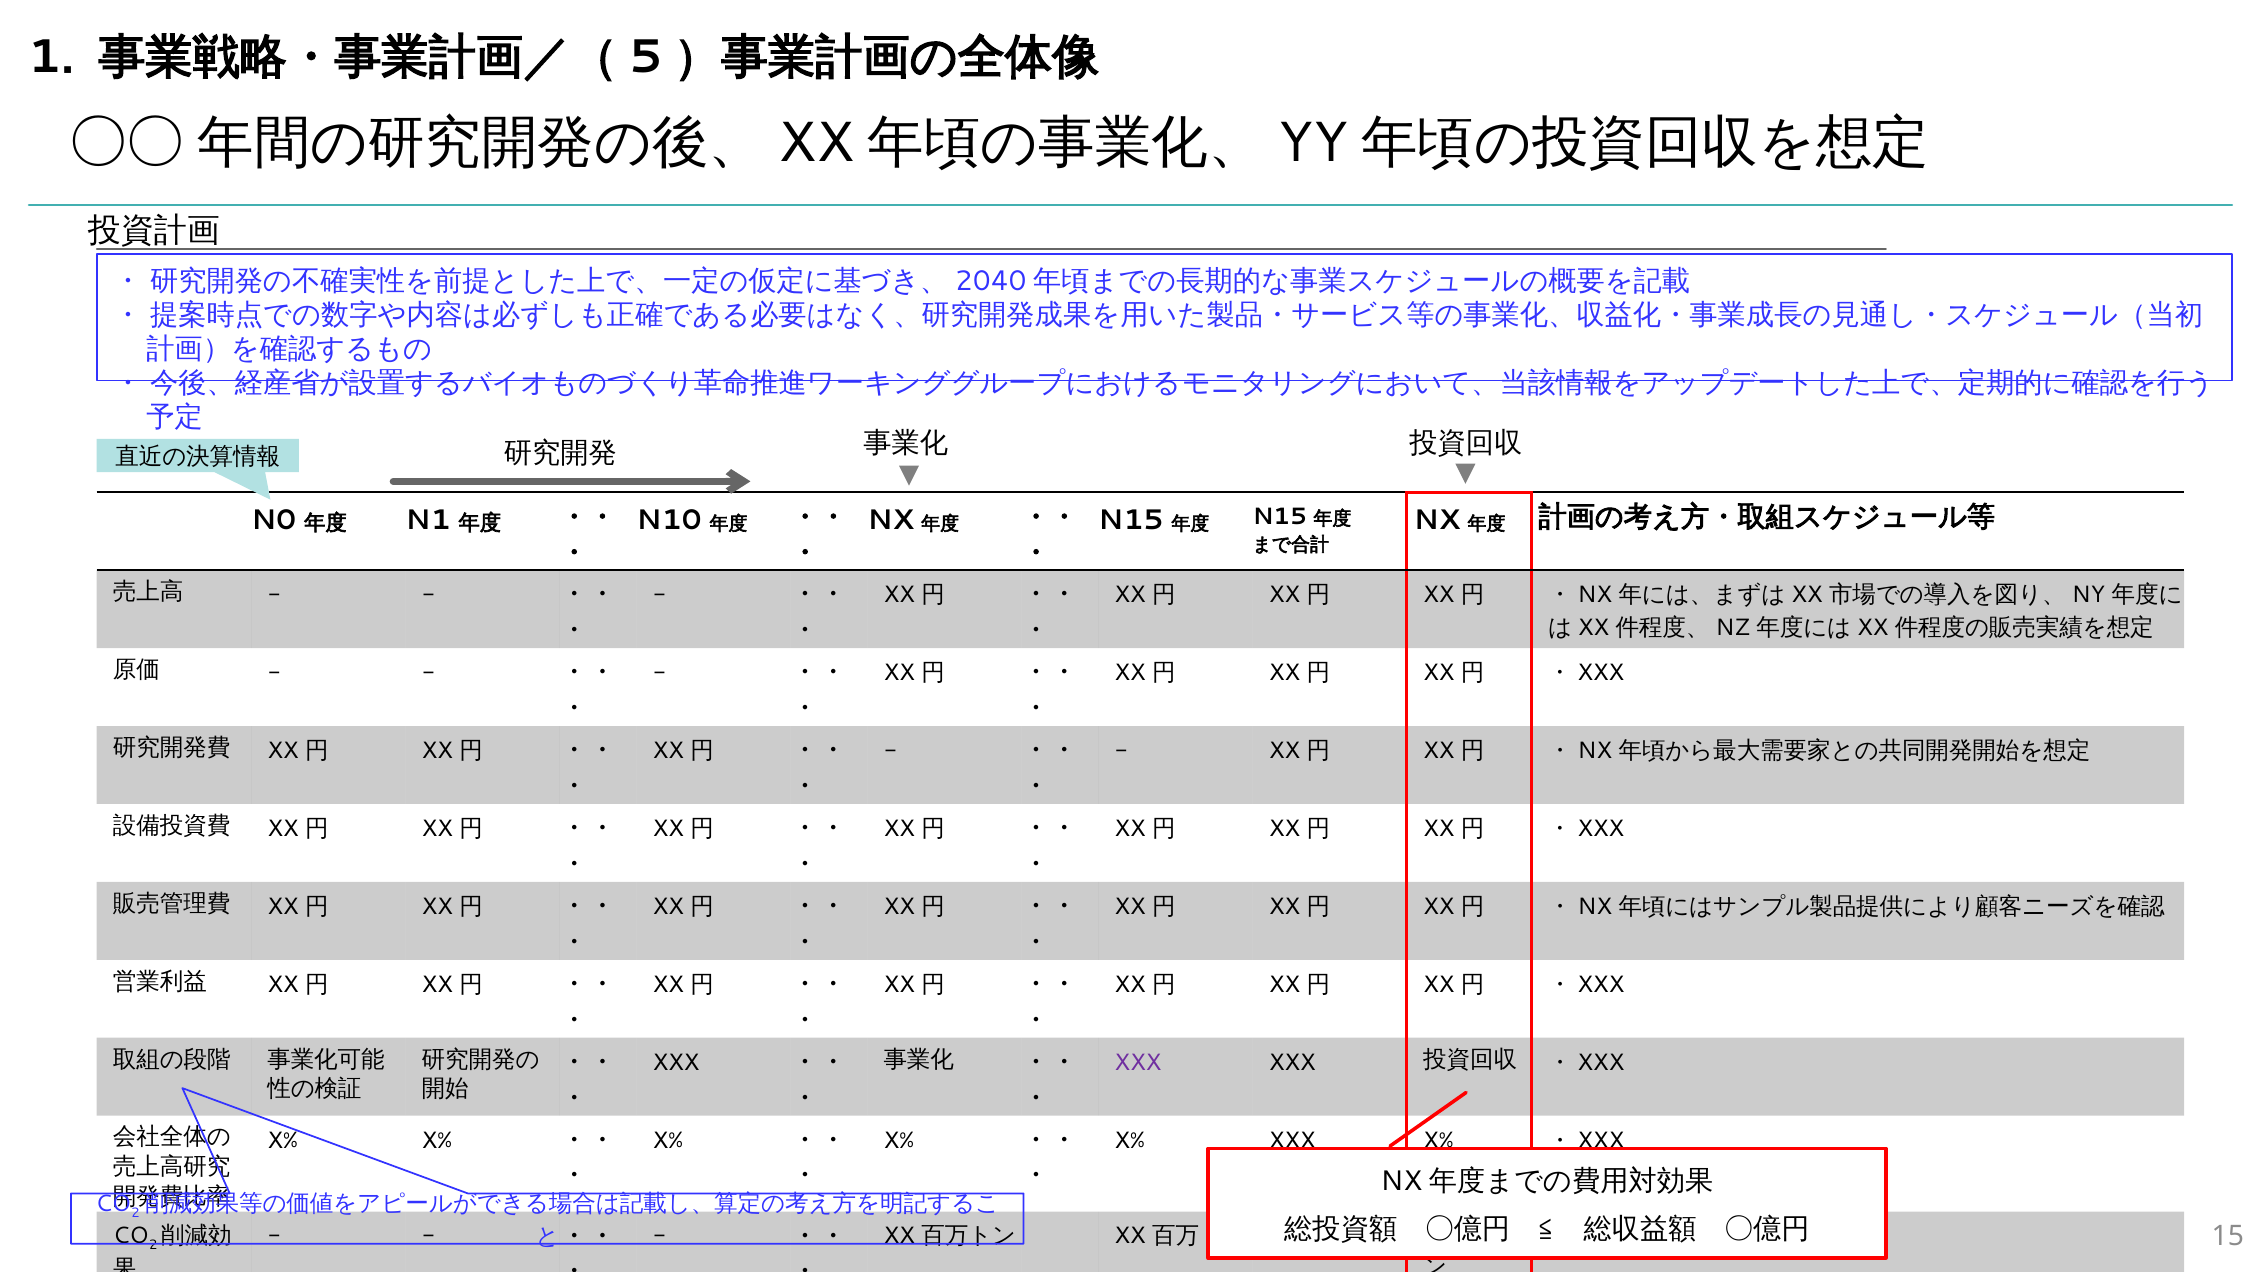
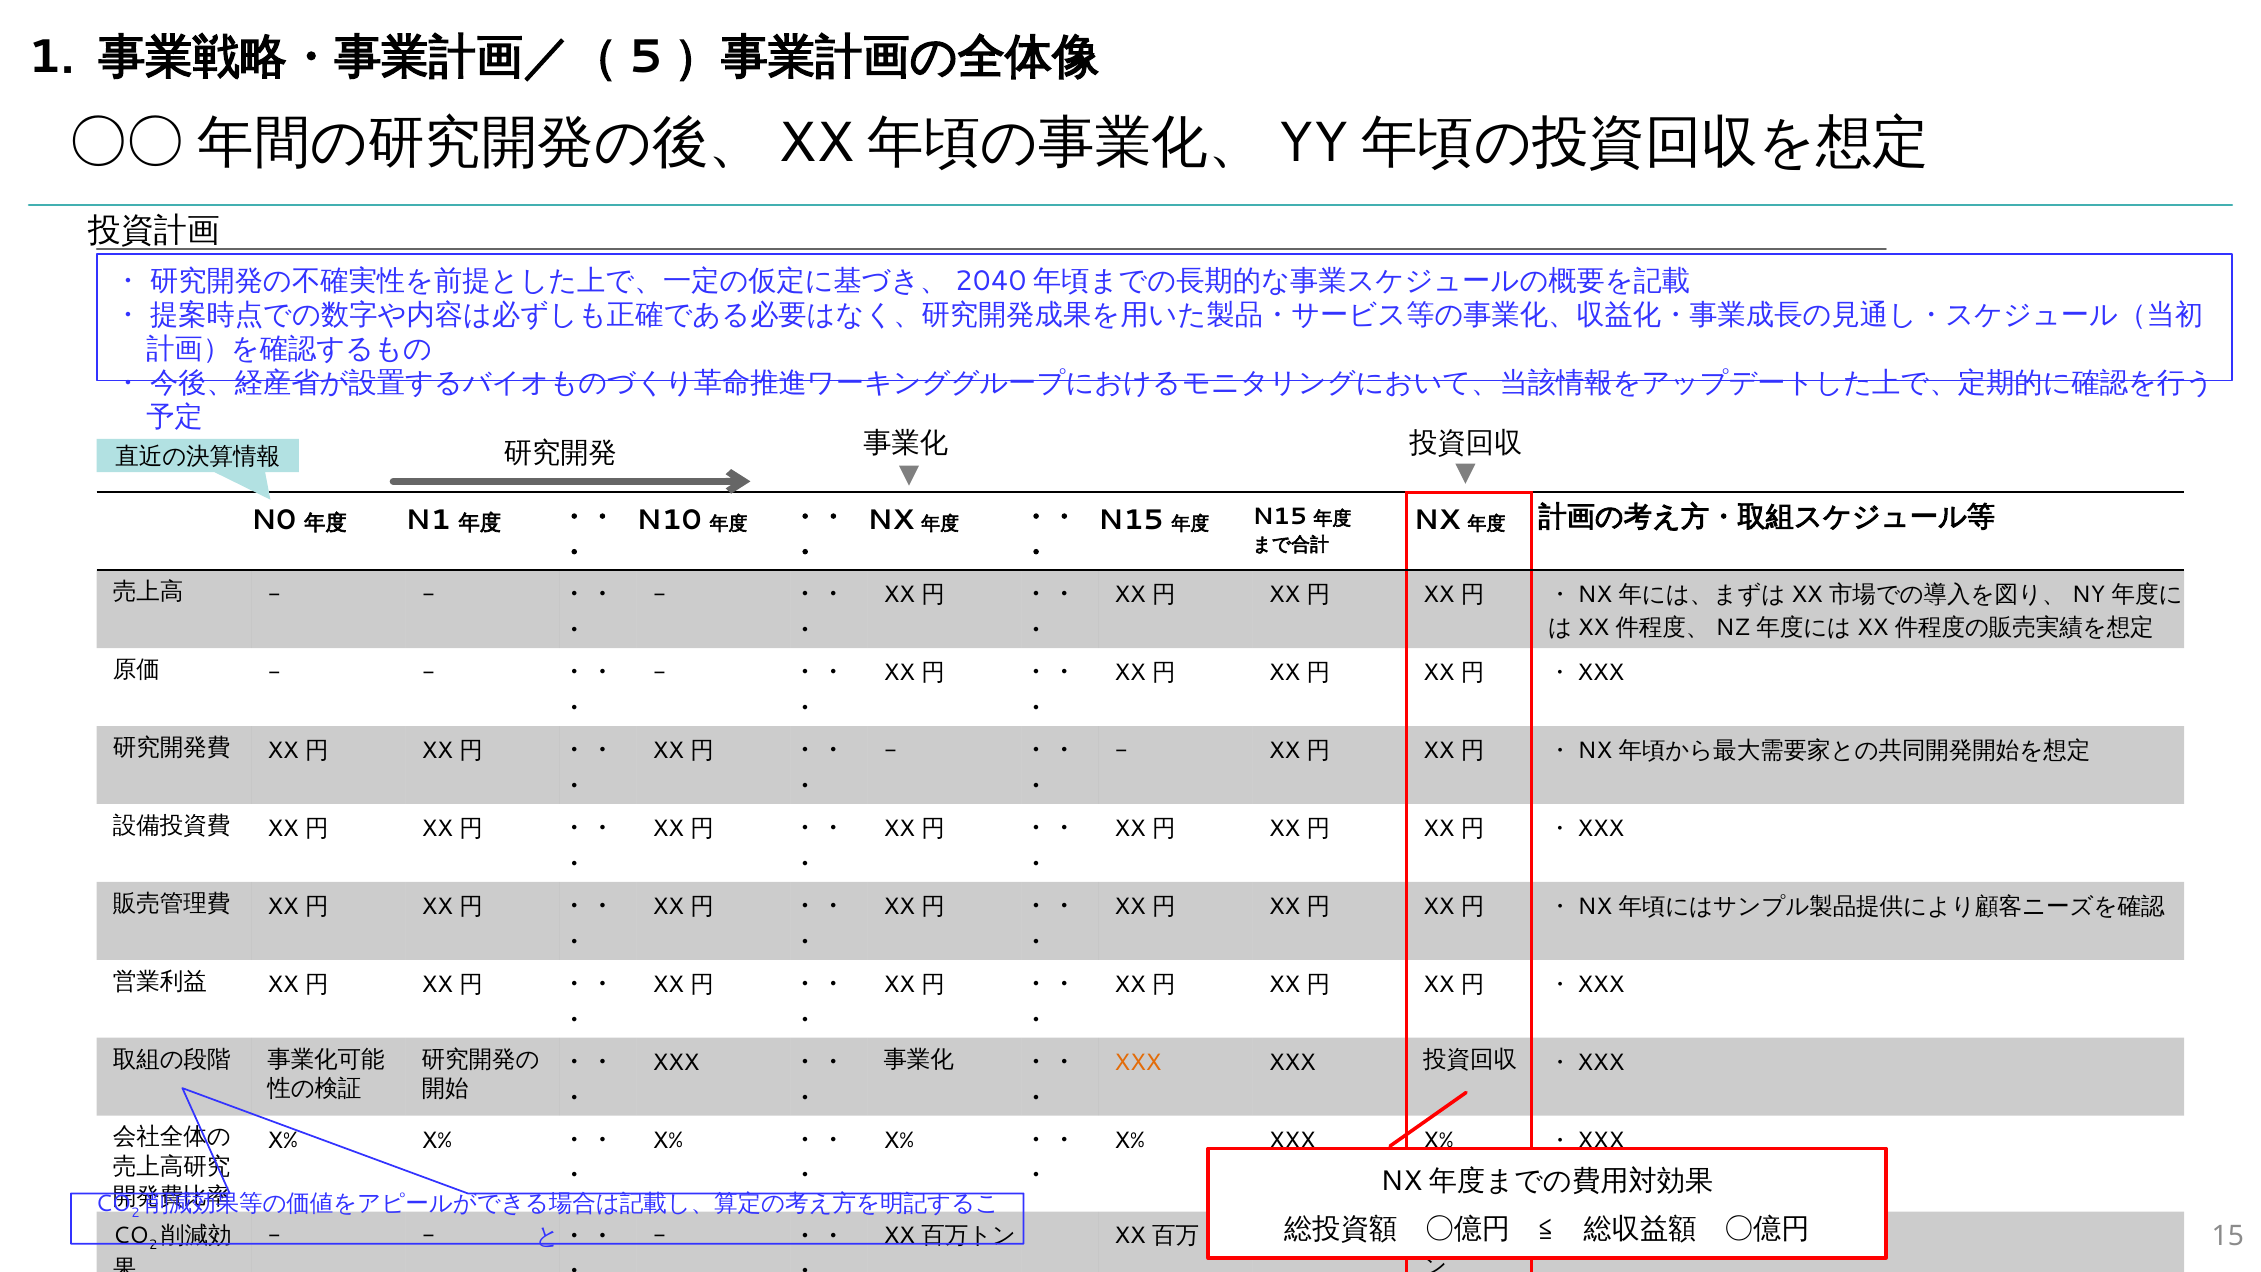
XXX at (1138, 1062) colour: purple -> orange
